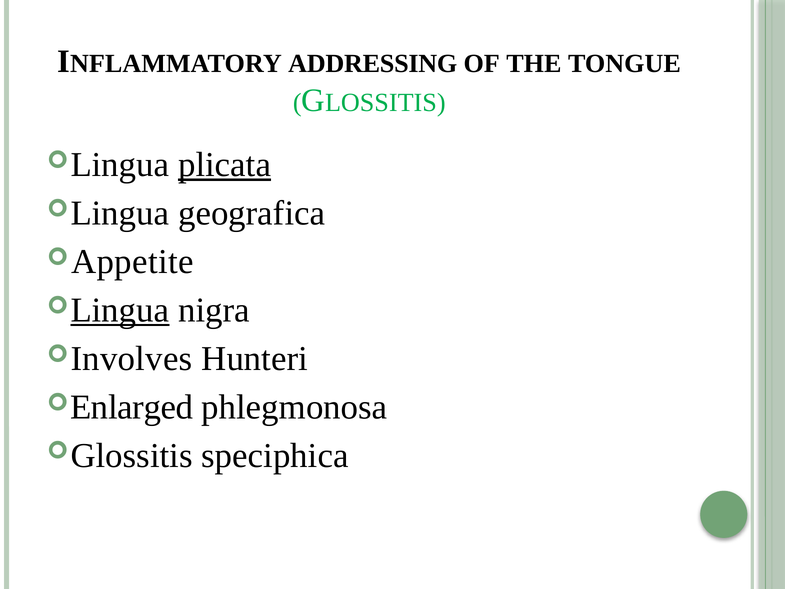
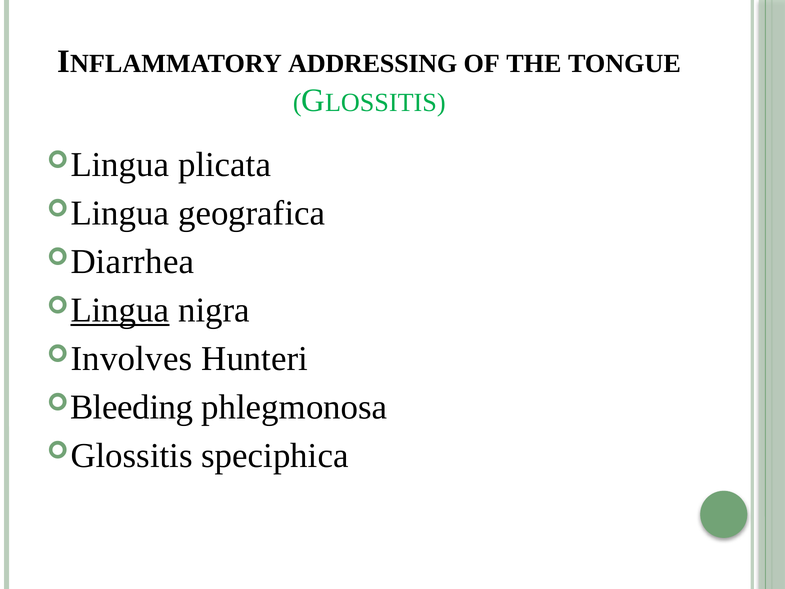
plicata underline: present -> none
Appetite: Appetite -> Diarrhea
Enlarged: Enlarged -> Bleeding
